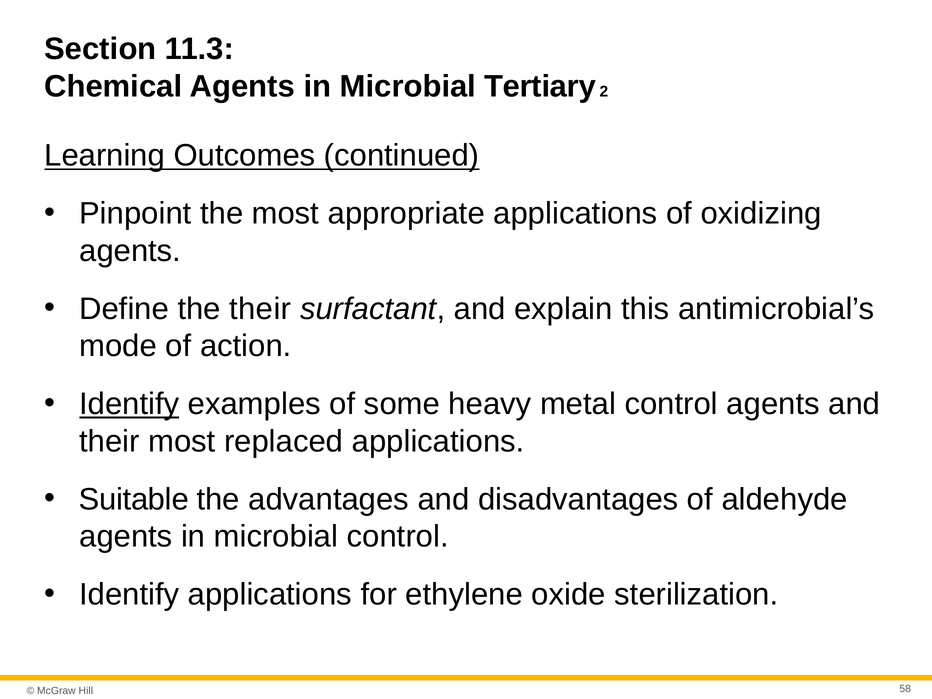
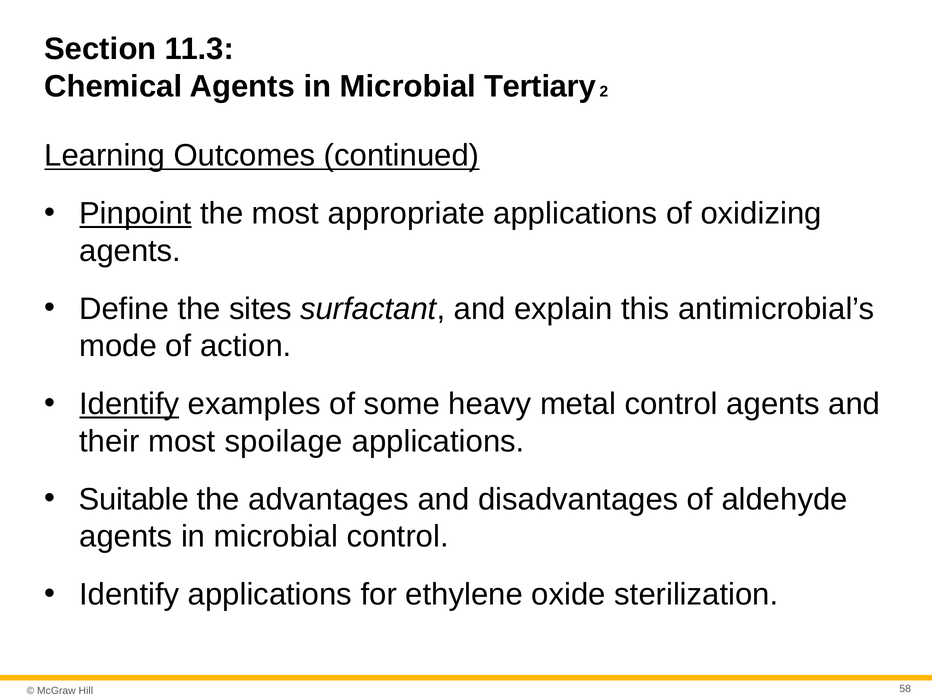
Pinpoint underline: none -> present
the their: their -> sites
replaced: replaced -> spoilage
